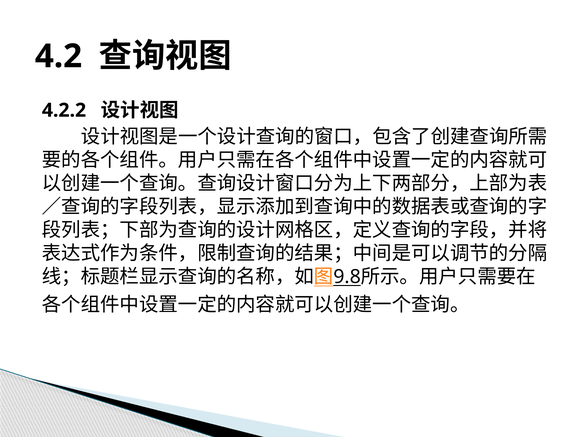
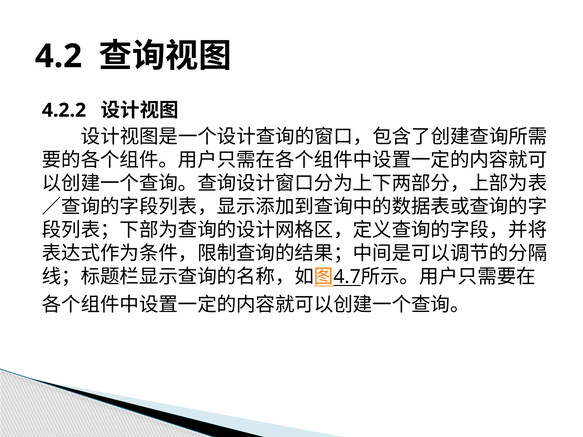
9.8: 9.8 -> 4.7
